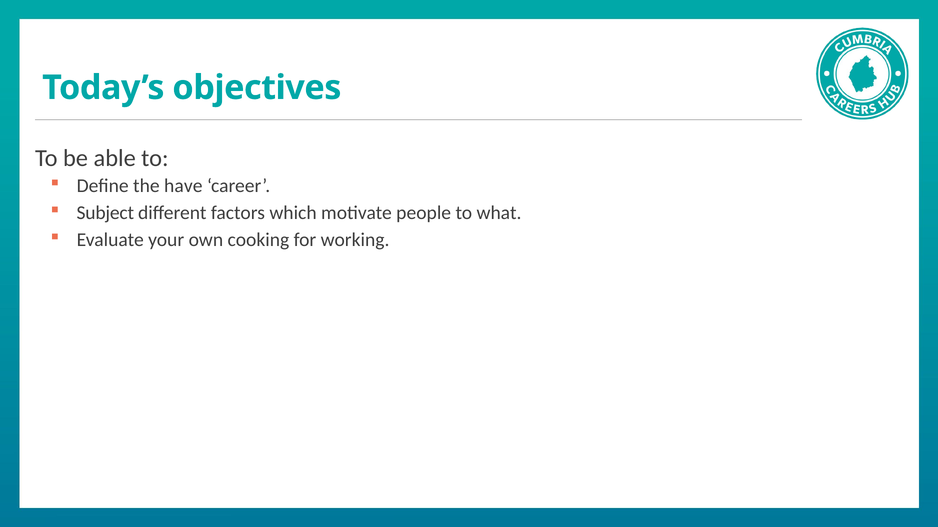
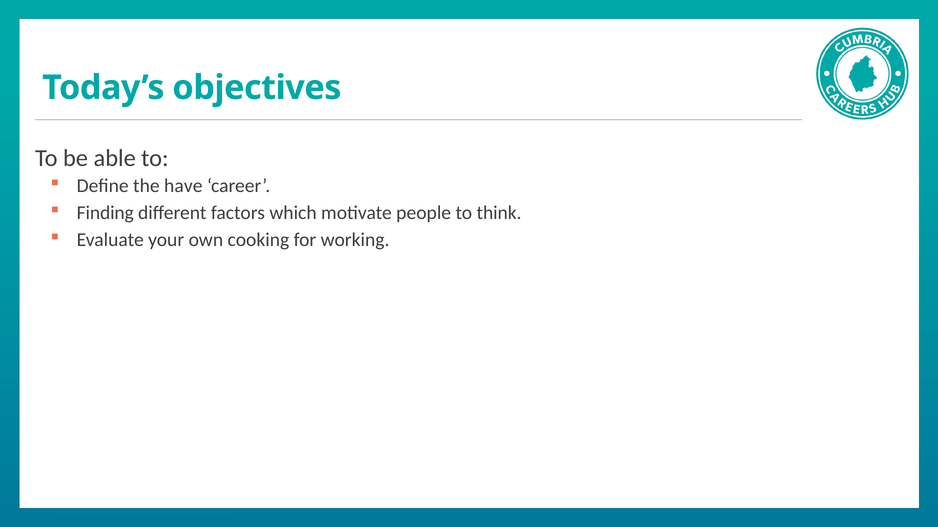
Subject: Subject -> Finding
what: what -> think
